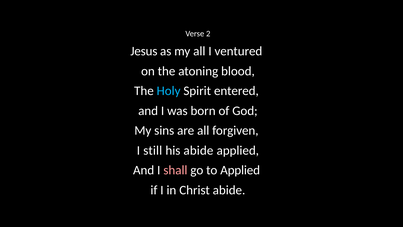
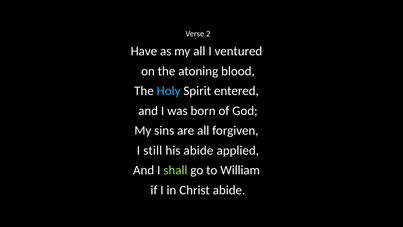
Jesus: Jesus -> Have
shall colour: pink -> light green
to Applied: Applied -> William
